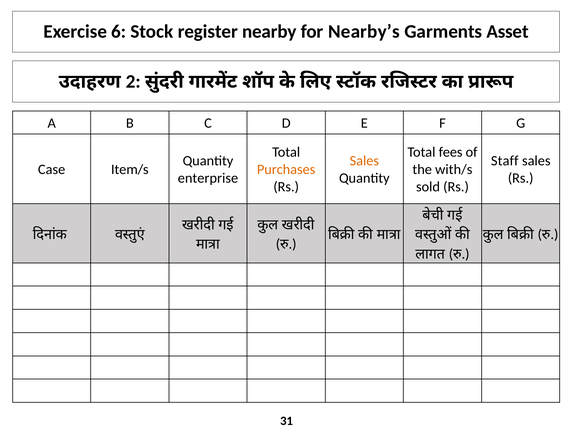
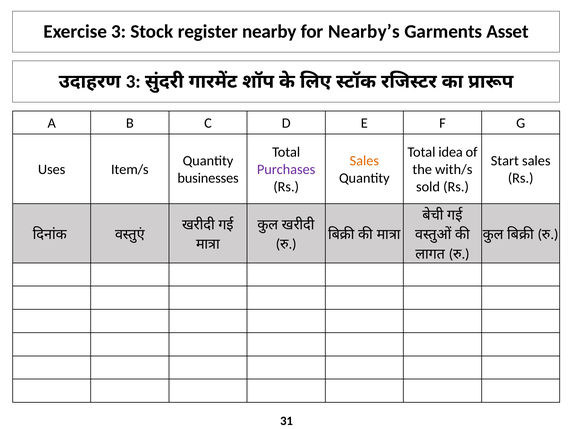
Exercise 6: 6 -> 3
2 at (133, 82): 2 -> 3
fees: fees -> idea
Staff: Staff -> Start
Case: Case -> Uses
Purchases colour: orange -> purple
enterprise: enterprise -> businesses
